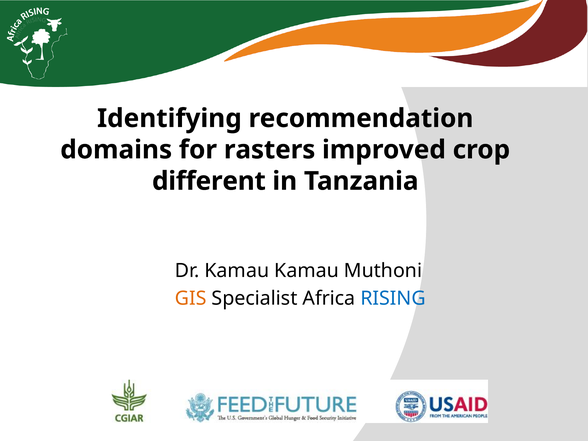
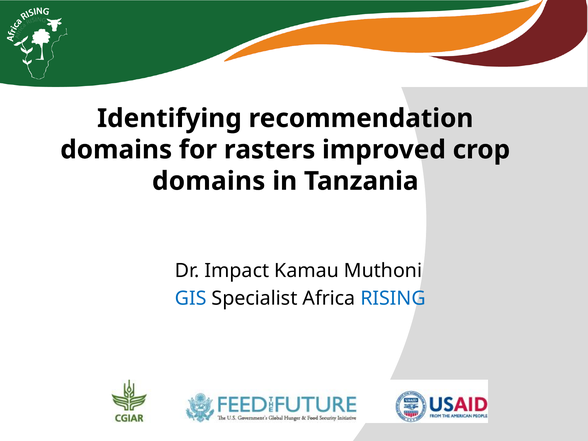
different at (209, 181): different -> domains
Dr Kamau: Kamau -> Impact
GIS colour: orange -> blue
